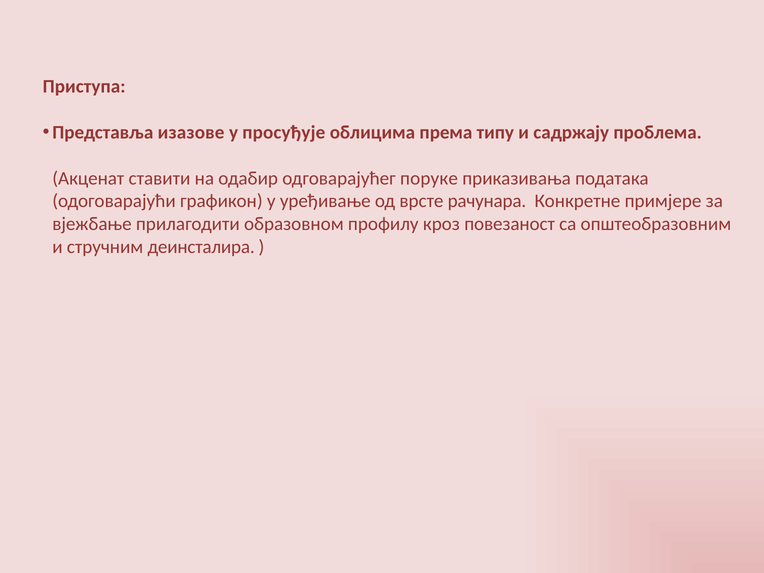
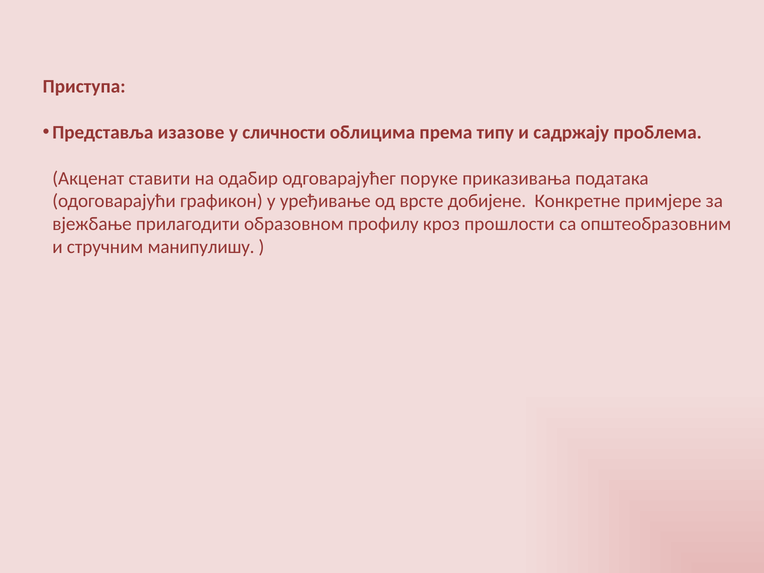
просуђује: просуђује -> сличности
рачунара: рачунара -> добијене
повезаност: повезаност -> прошлости
деинсталира: деинсталира -> манипулишу
